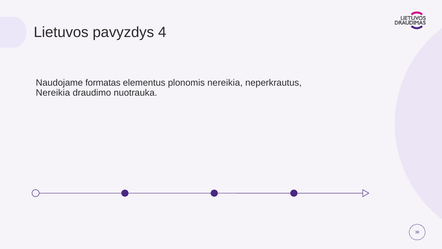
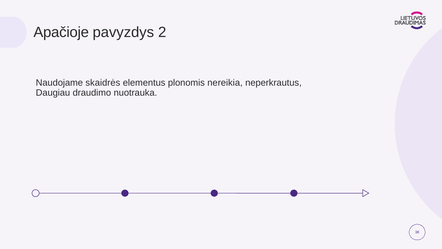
Lietuvos: Lietuvos -> Apačioje
4: 4 -> 2
formatas: formatas -> skaidrės
Nereikia at (53, 93): Nereikia -> Daugiau
